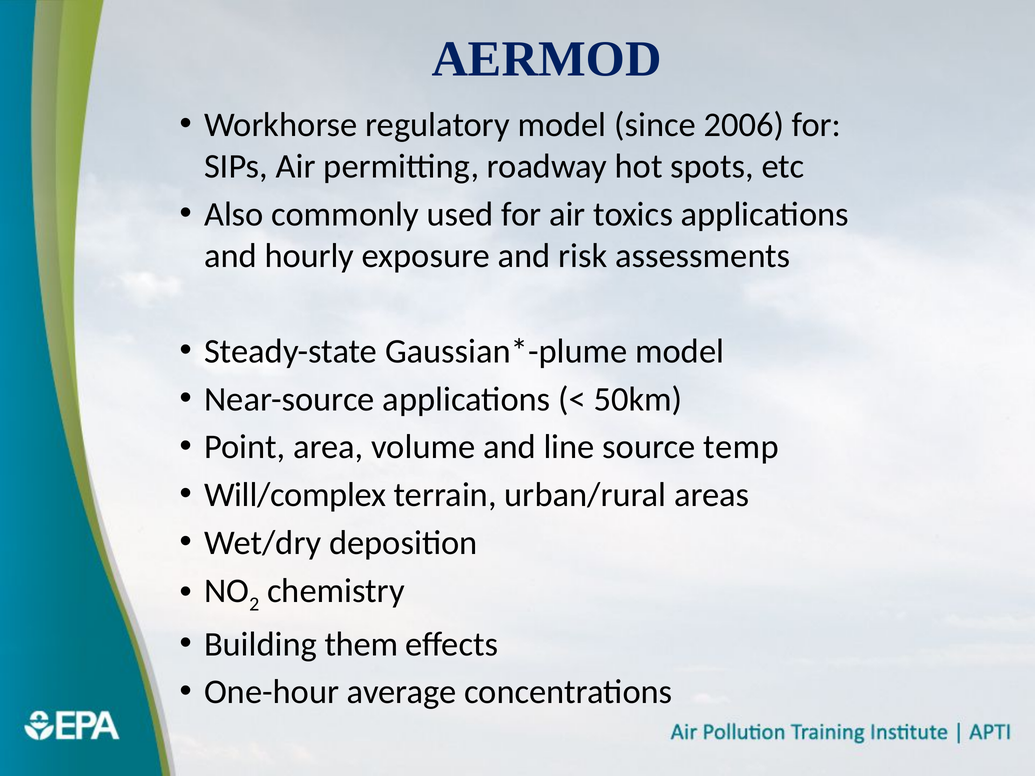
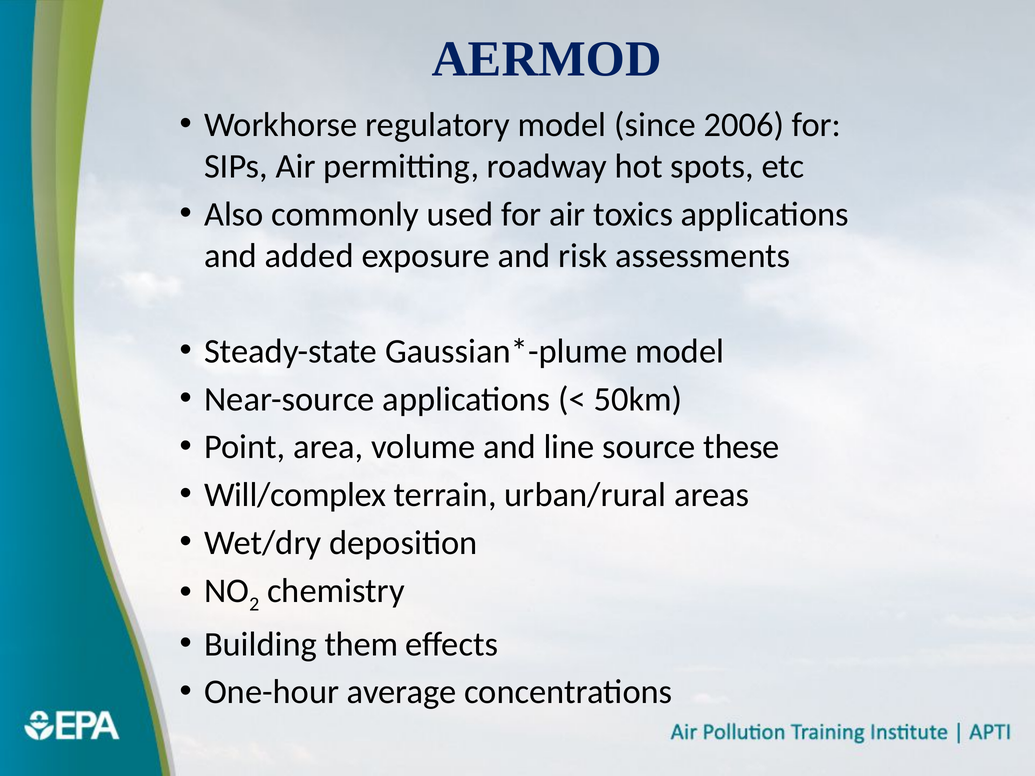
hourly: hourly -> added
temp: temp -> these
